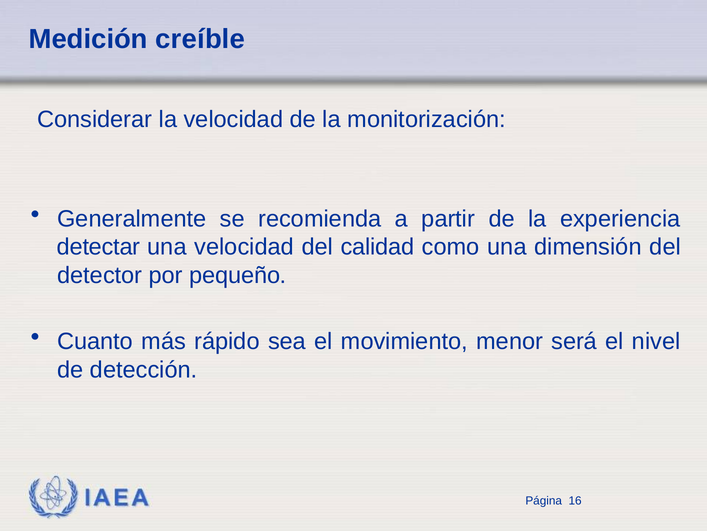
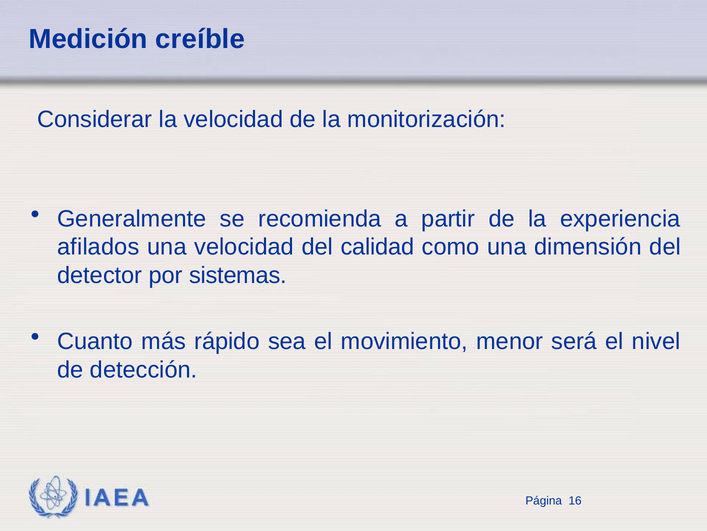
detectar: detectar -> afilados
pequeño: pequeño -> sistemas
